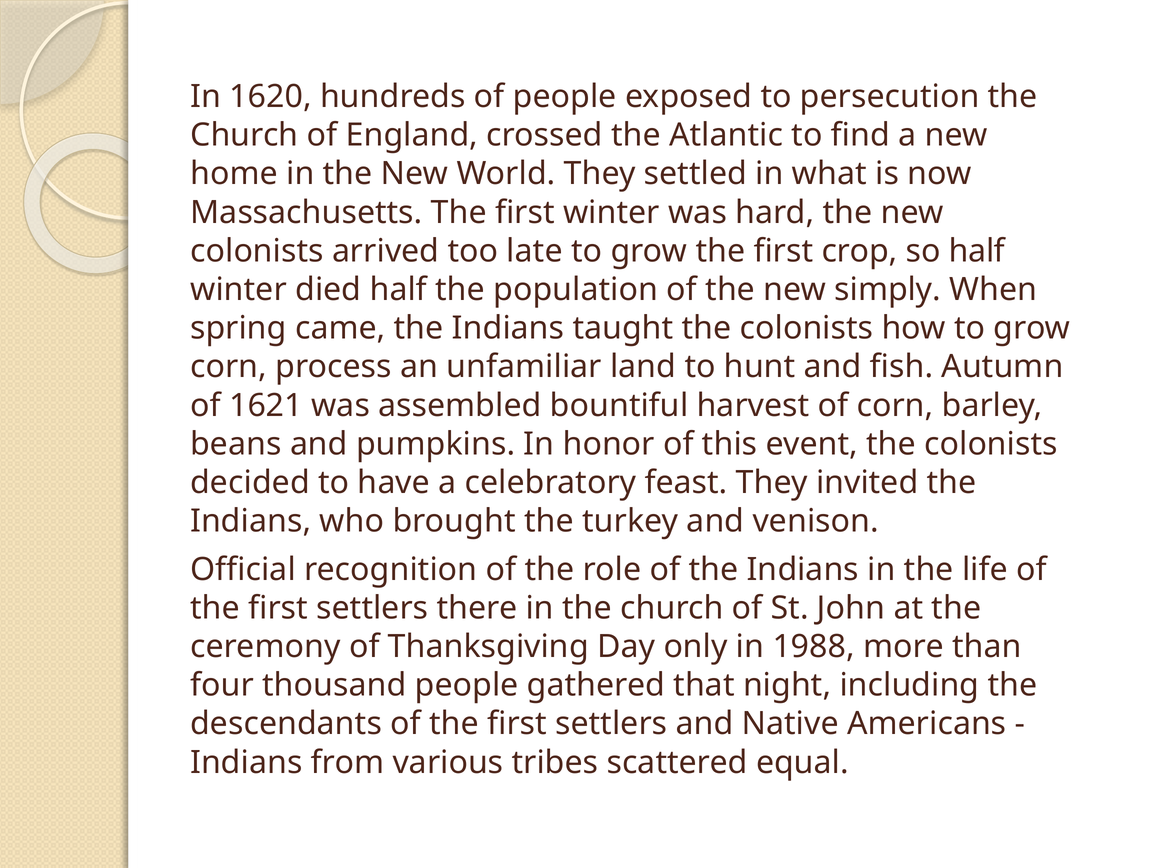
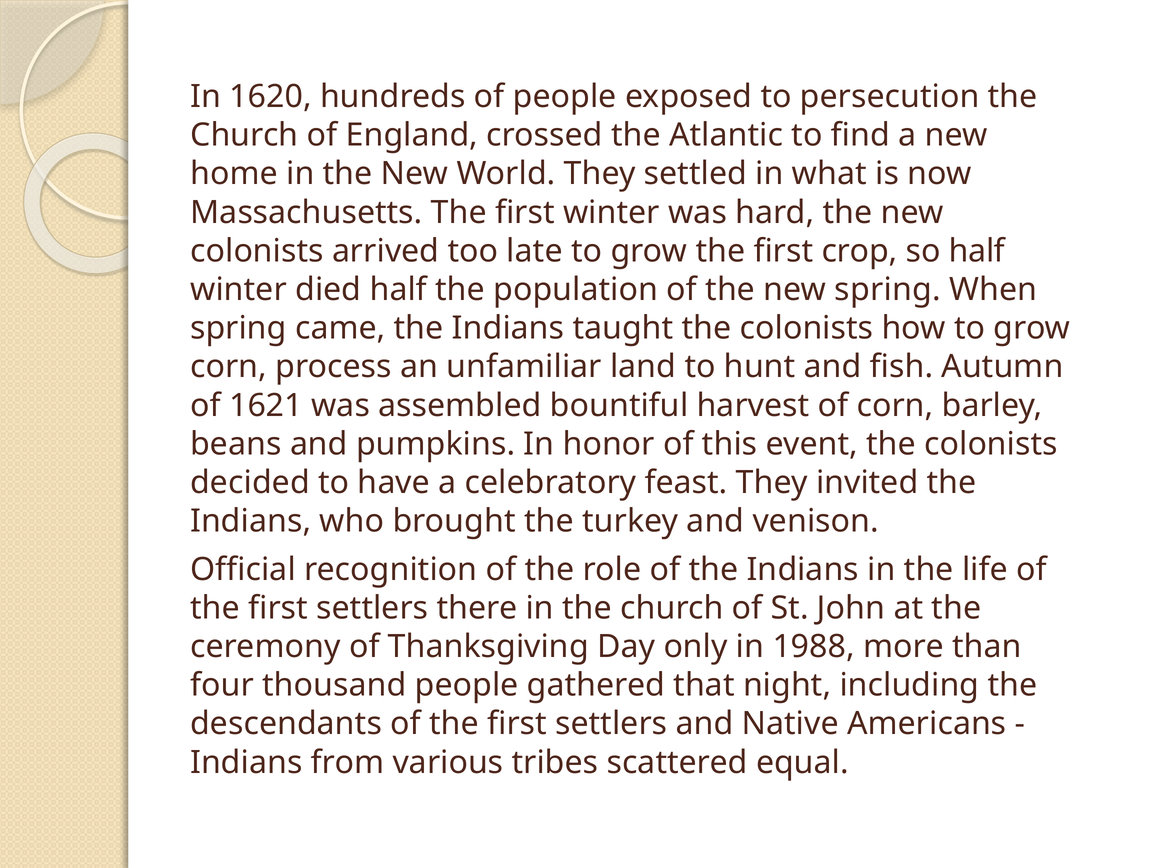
new simply: simply -> spring
